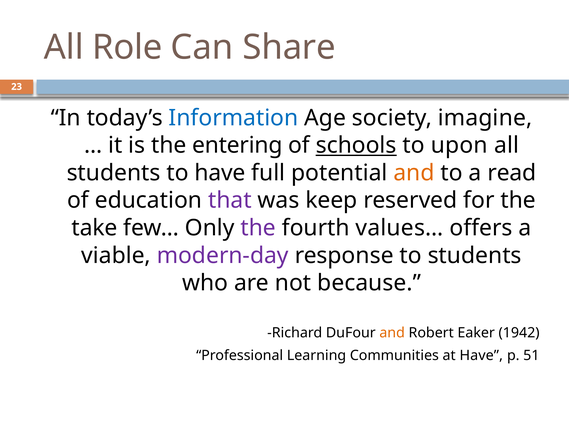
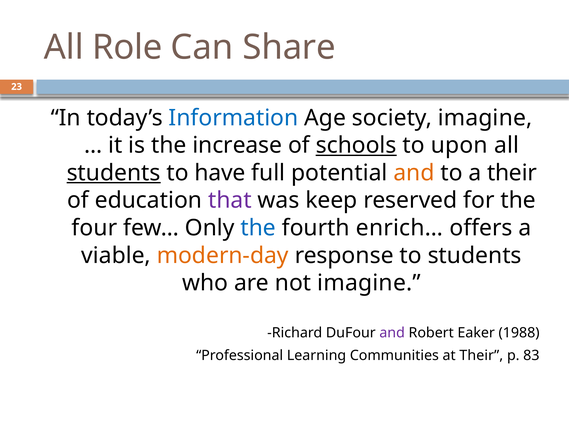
entering: entering -> increase
students at (114, 173) underline: none -> present
a read: read -> their
take: take -> four
the at (258, 228) colour: purple -> blue
values…: values… -> enrich…
modern-day colour: purple -> orange
not because: because -> imagine
and at (392, 333) colour: orange -> purple
1942: 1942 -> 1988
at Have: Have -> Their
51: 51 -> 83
